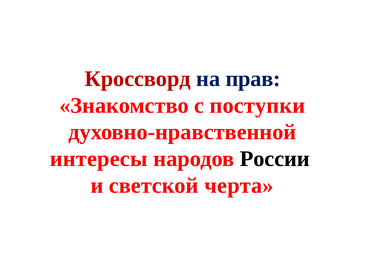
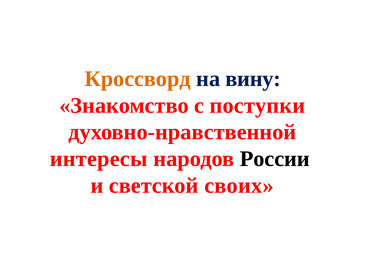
Кроссворд colour: red -> orange
прав: прав -> вину
черта: черта -> своих
